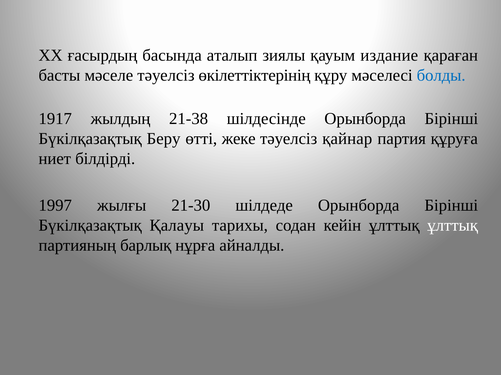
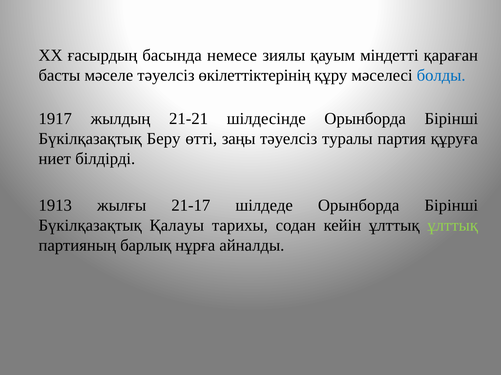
аталып: аталып -> немесе
издание: издание -> міндетті
21-38: 21-38 -> 21-21
жеке: жеке -> заңы
қайнар: қайнар -> туралы
1997: 1997 -> 1913
21-30: 21-30 -> 21-17
ұлттық at (453, 226) colour: white -> light green
